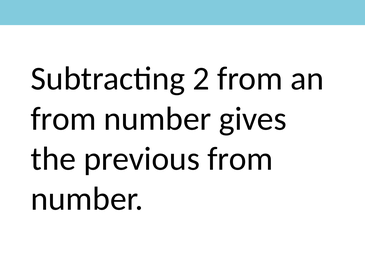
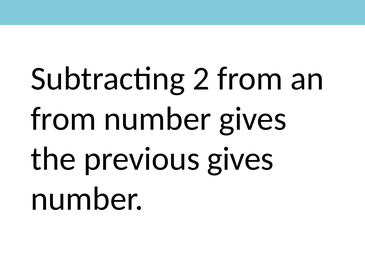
previous from: from -> gives
